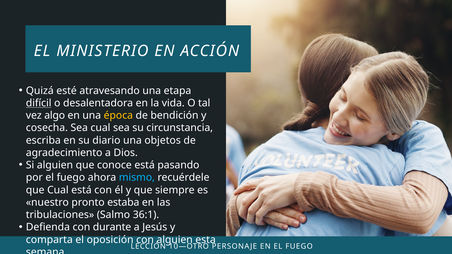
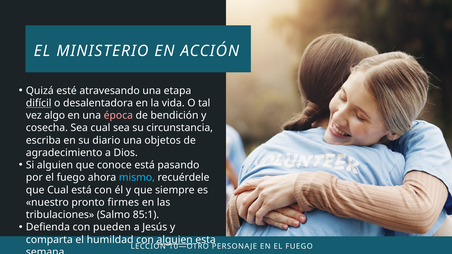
época colour: yellow -> pink
estaba: estaba -> firmes
36:1: 36:1 -> 85:1
durante: durante -> pueden
oposición: oposición -> humildad
alguien at (175, 240) underline: none -> present
